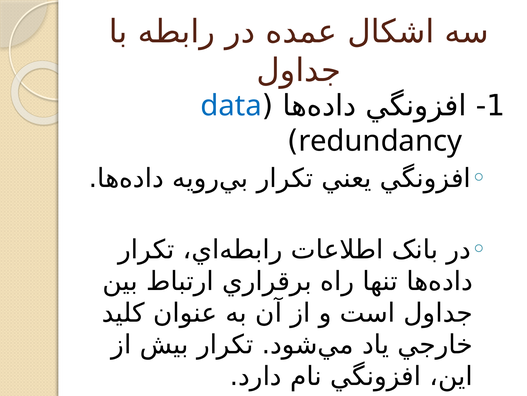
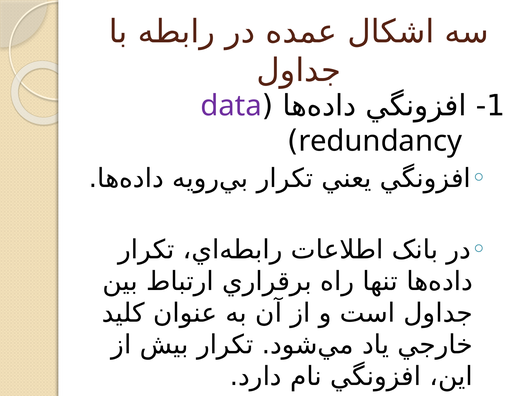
data colour: blue -> purple
